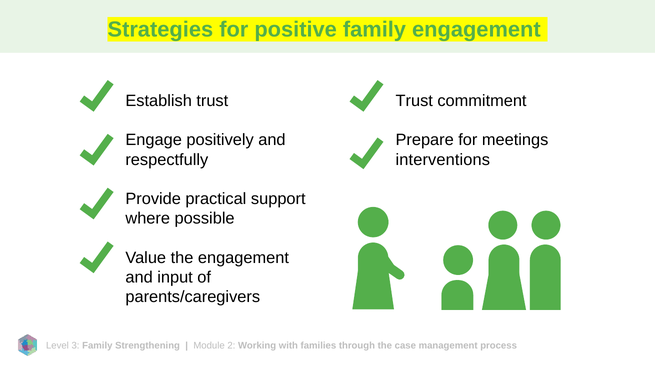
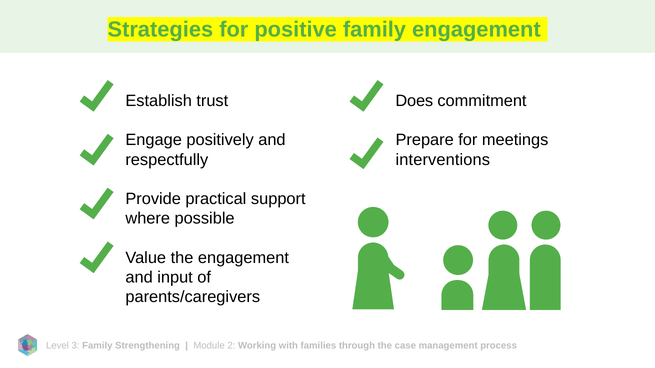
Trust at (414, 101): Trust -> Does
